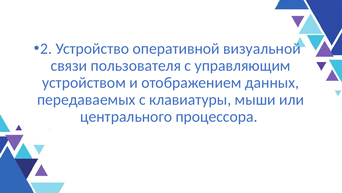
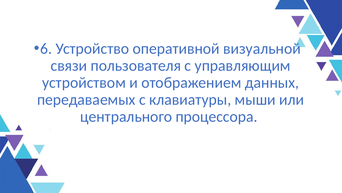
2: 2 -> 6
